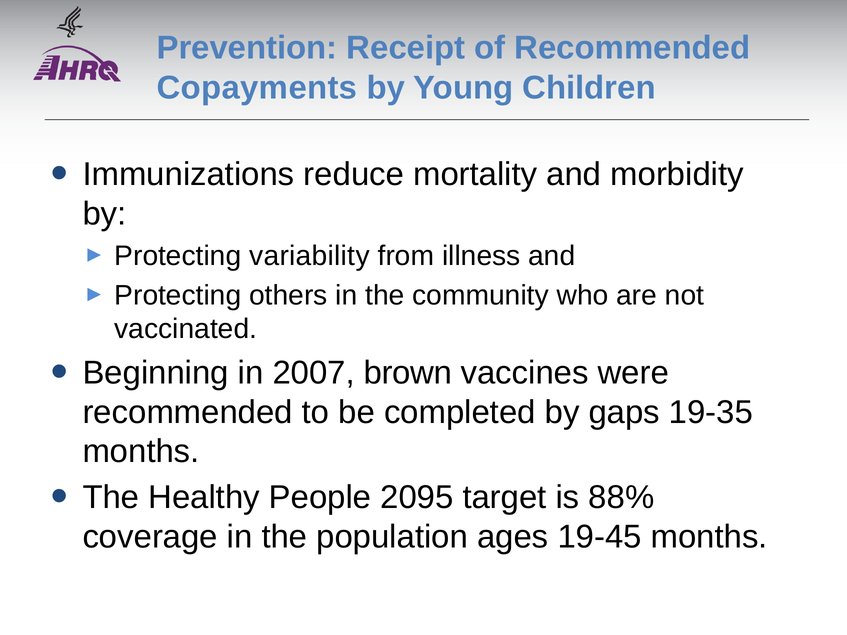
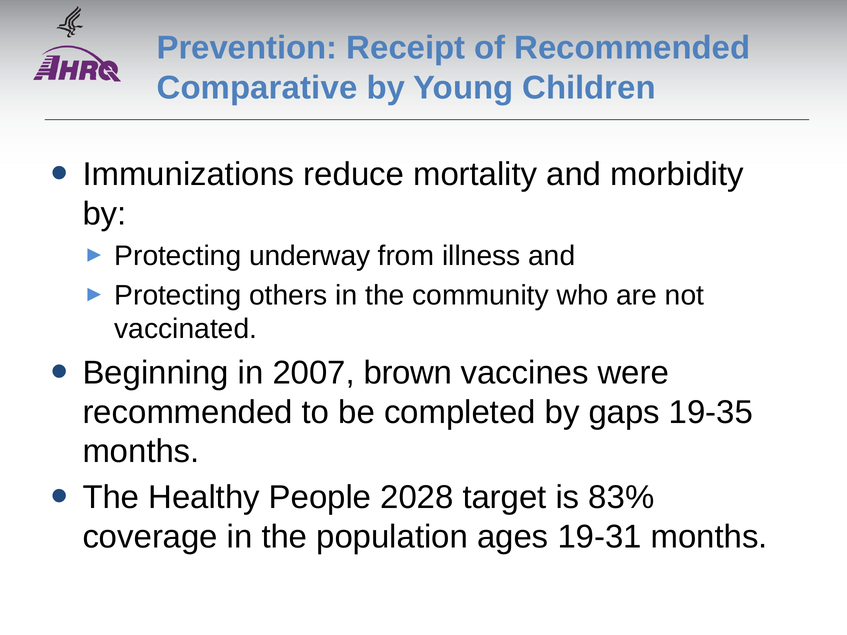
Copayments: Copayments -> Comparative
variability: variability -> underway
2095: 2095 -> 2028
88%: 88% -> 83%
19-45: 19-45 -> 19-31
